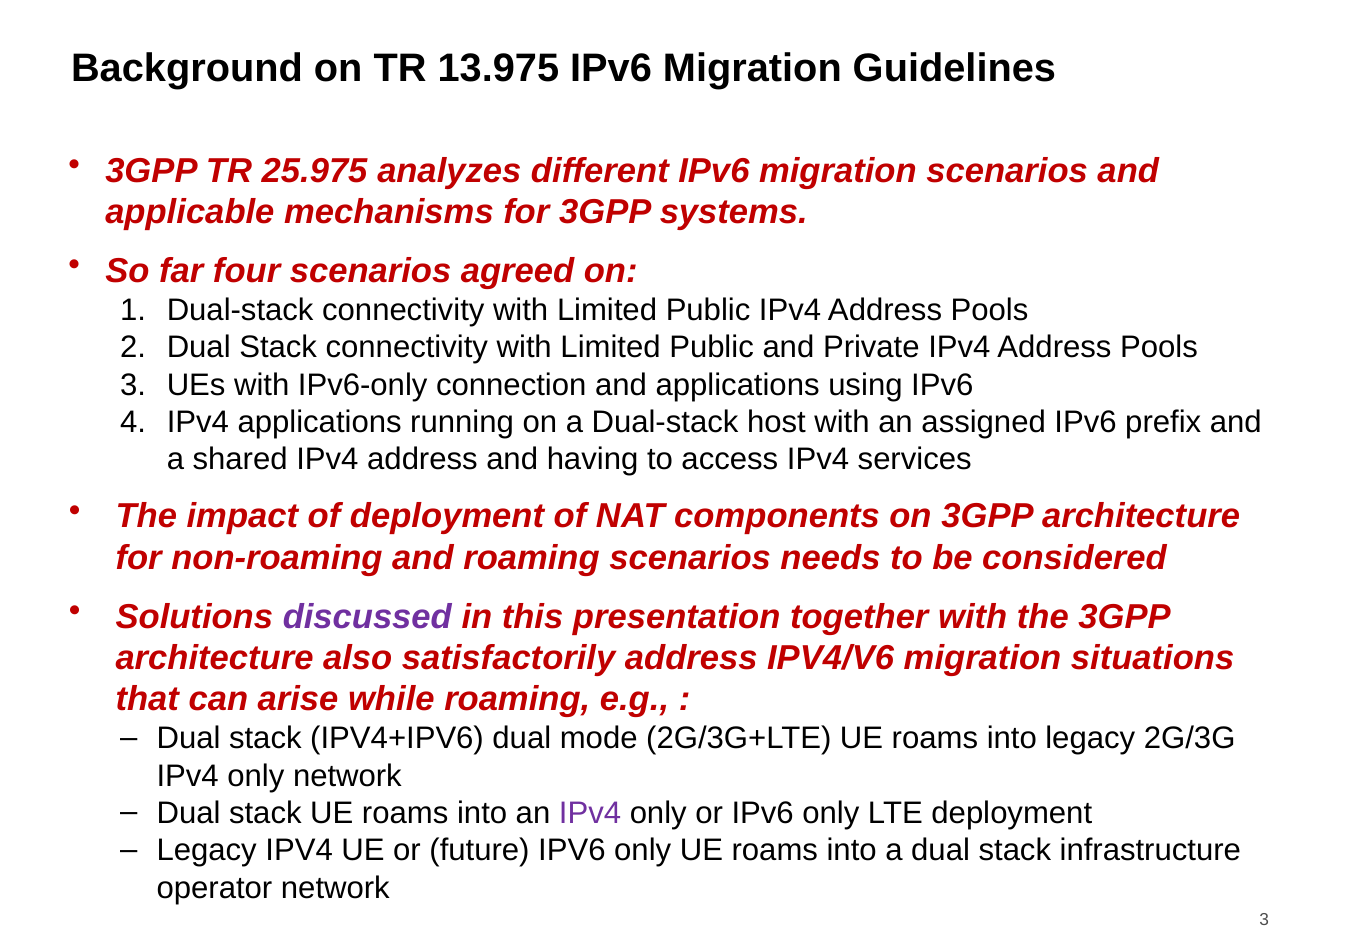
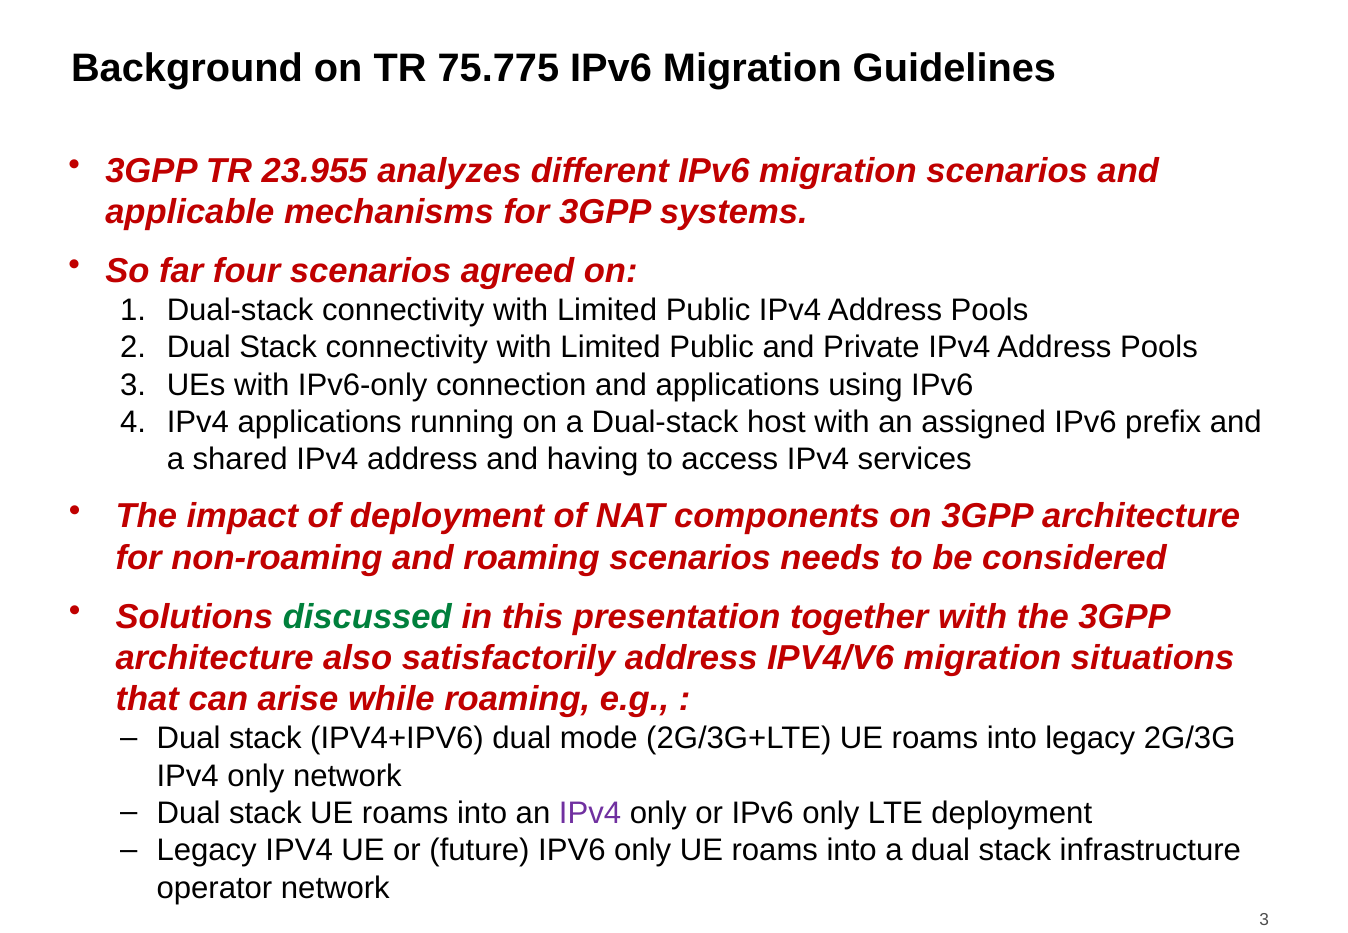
13.975: 13.975 -> 75.775
25.975: 25.975 -> 23.955
discussed colour: purple -> green
